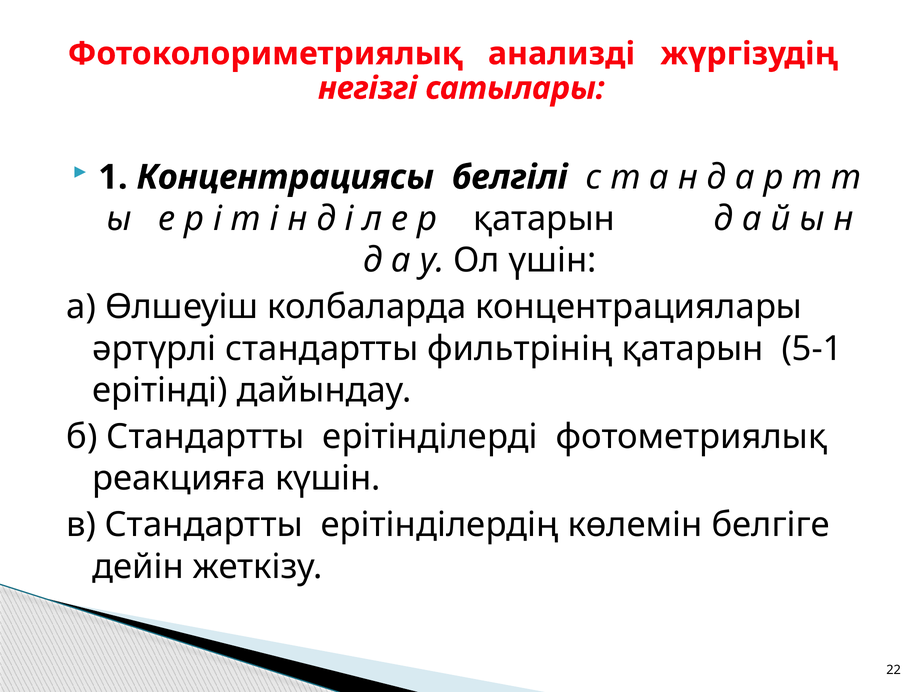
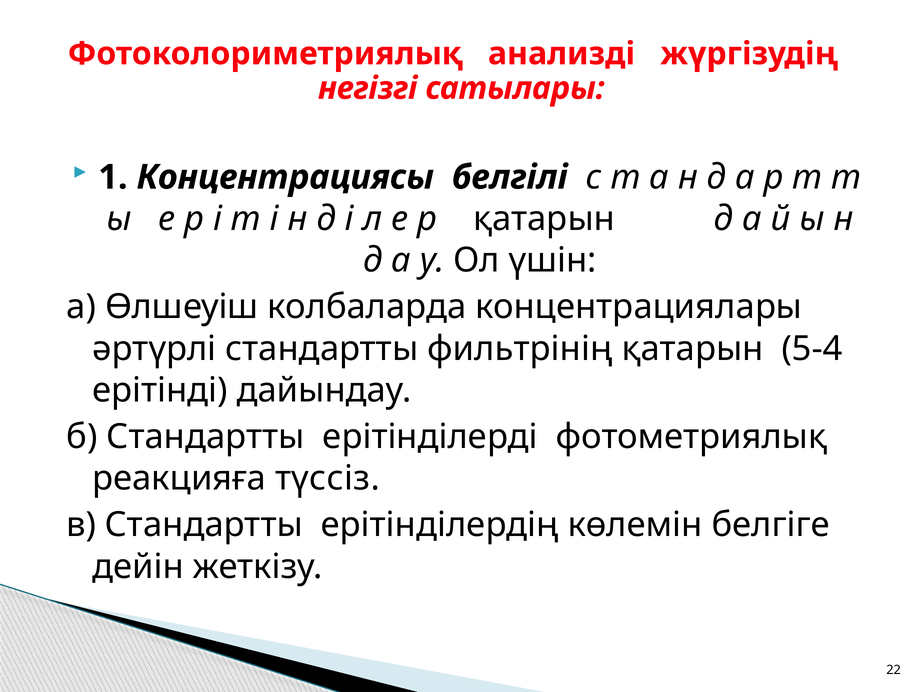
5-1: 5-1 -> 5-4
күшін: күшін -> түссіз
